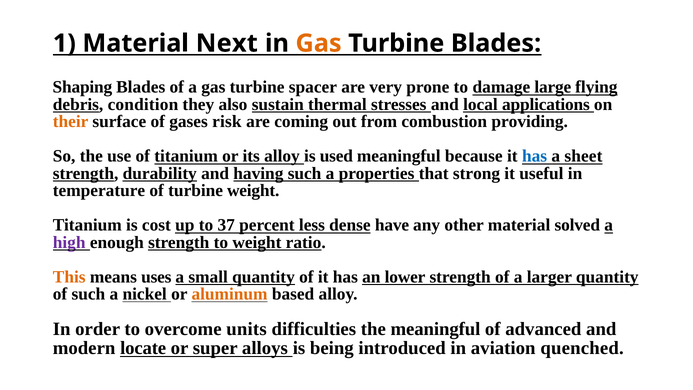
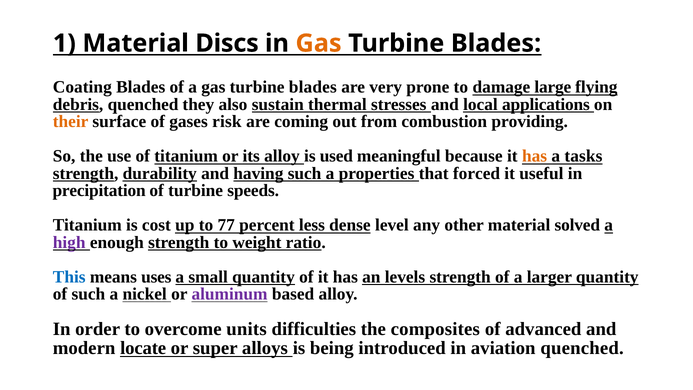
Next: Next -> Discs
Shaping: Shaping -> Coating
a gas turbine spacer: spacer -> blades
debris condition: condition -> quenched
has at (535, 156) colour: blue -> orange
sheet: sheet -> tasks
strong: strong -> forced
temperature: temperature -> precipitation
turbine weight: weight -> speeds
37: 37 -> 77
have: have -> level
This colour: orange -> blue
lower: lower -> levels
aluminum colour: orange -> purple
the meaningful: meaningful -> composites
